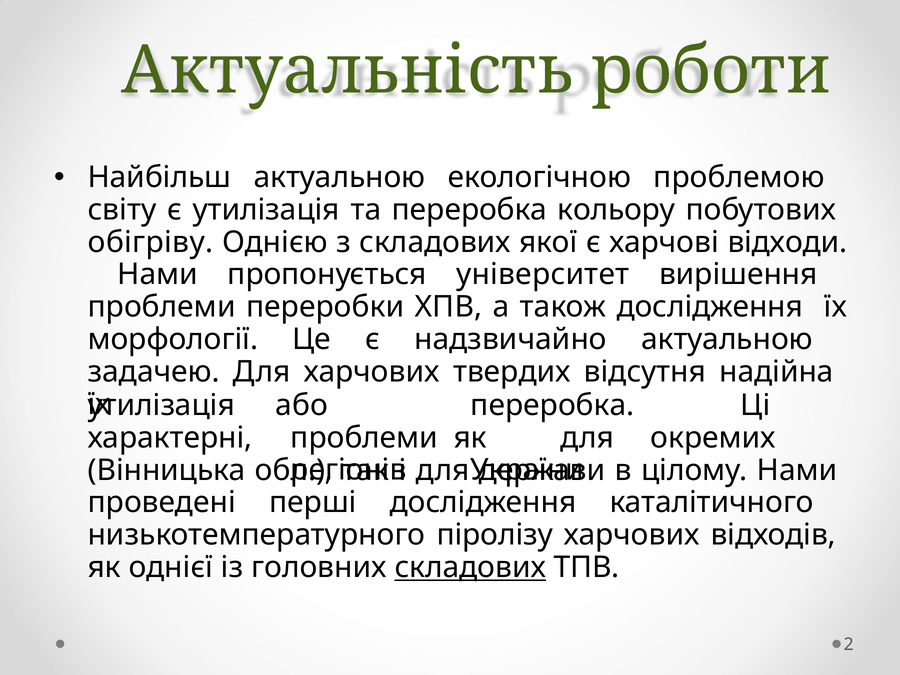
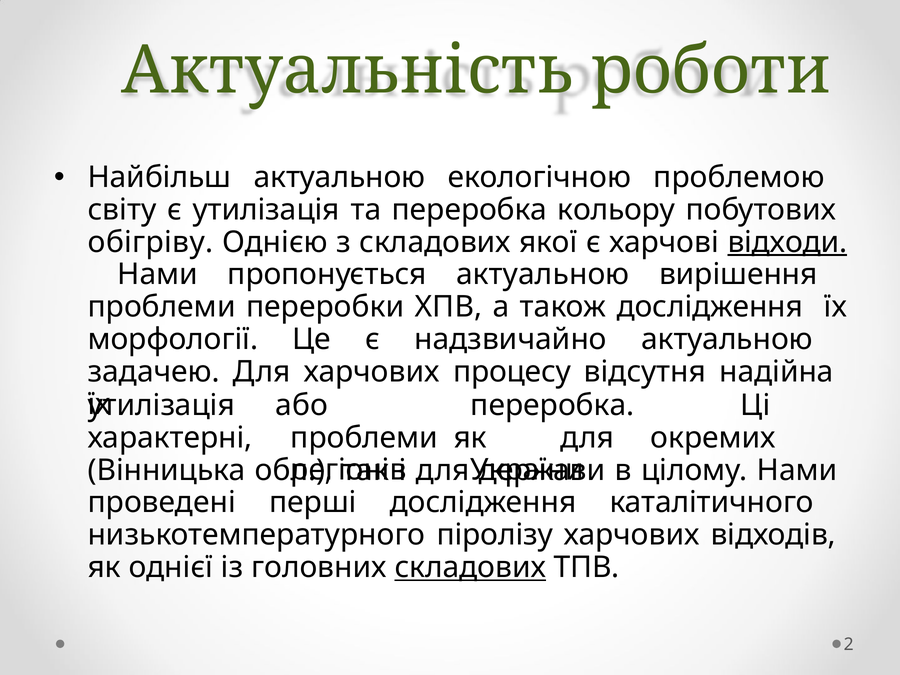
відходи underline: none -> present
пропонується університет: університет -> актуальною
твердих: твердих -> процесу
